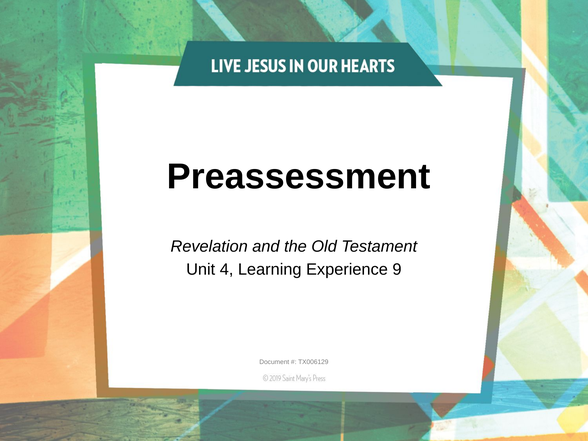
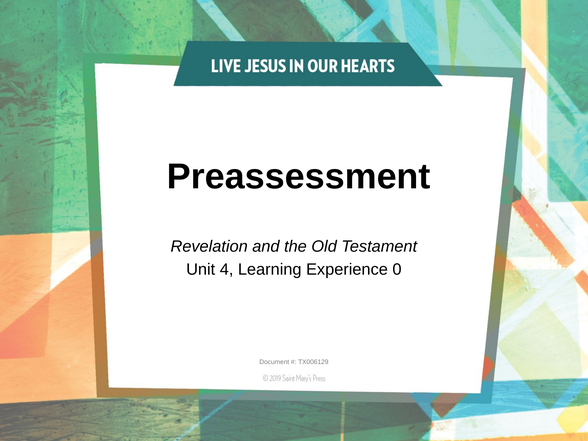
9: 9 -> 0
